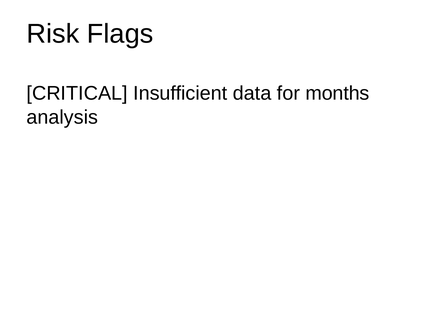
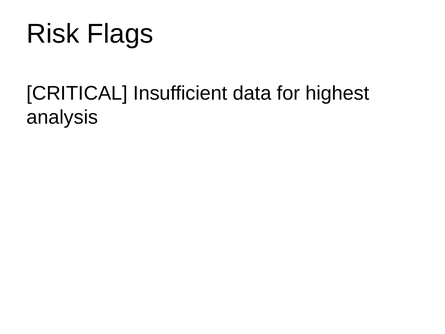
months: months -> highest
